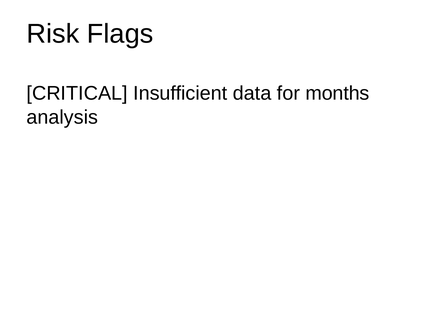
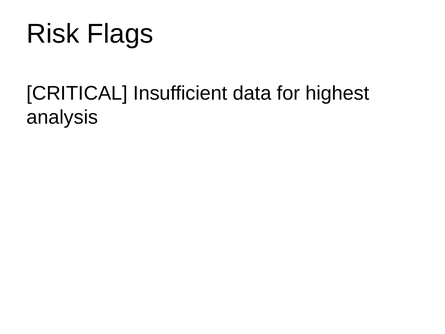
months: months -> highest
